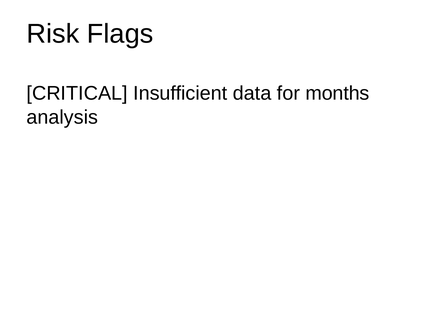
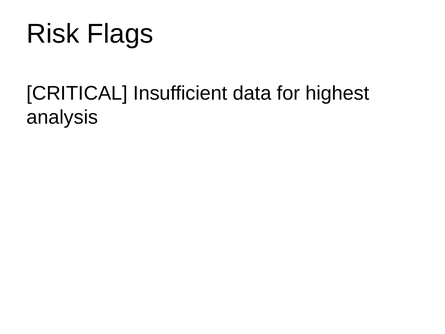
months: months -> highest
